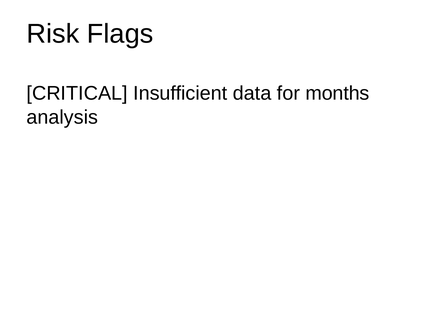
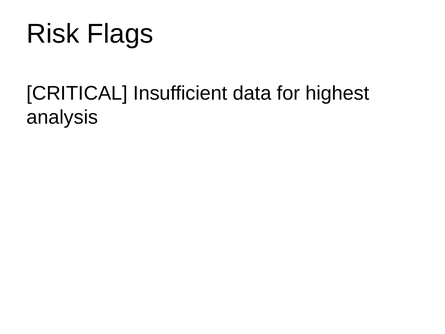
months: months -> highest
